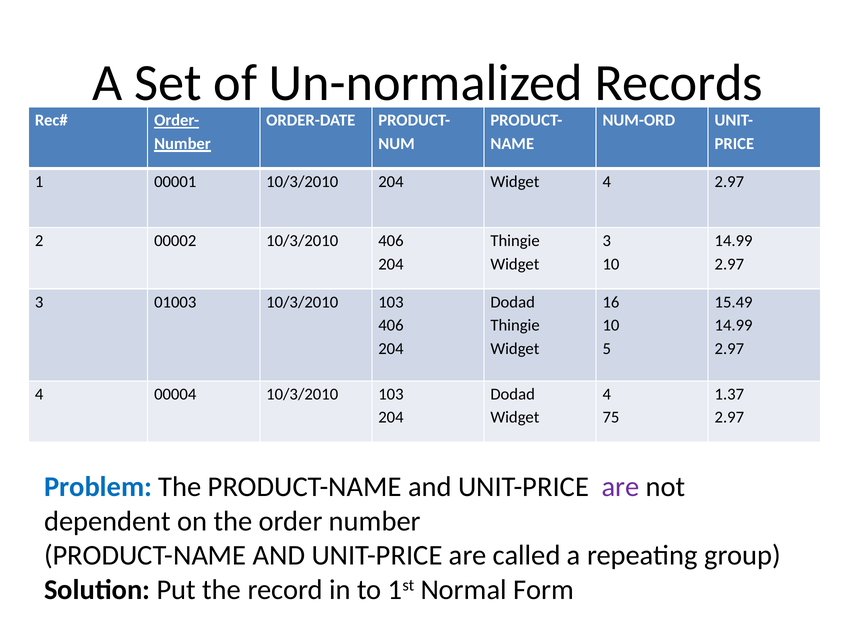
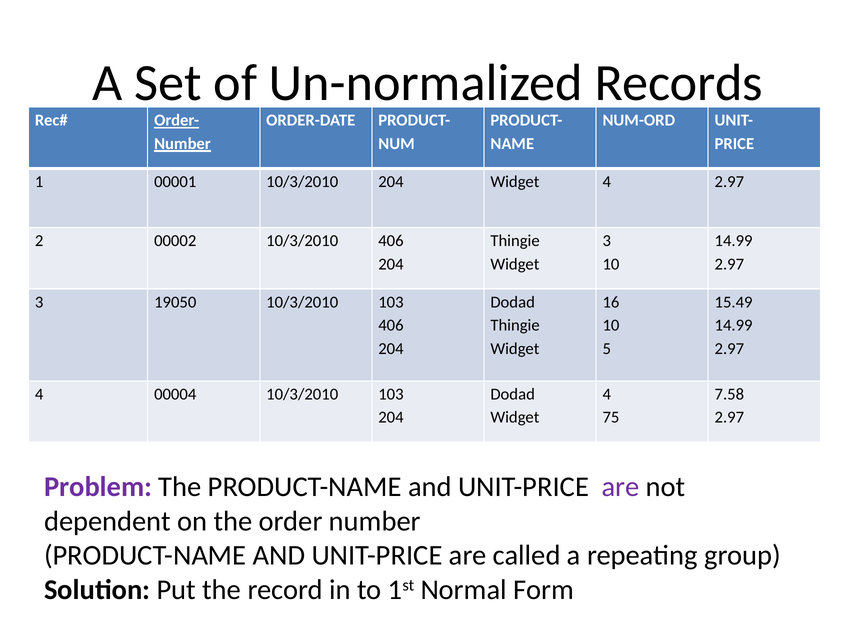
01003: 01003 -> 19050
1.37: 1.37 -> 7.58
Problem colour: blue -> purple
